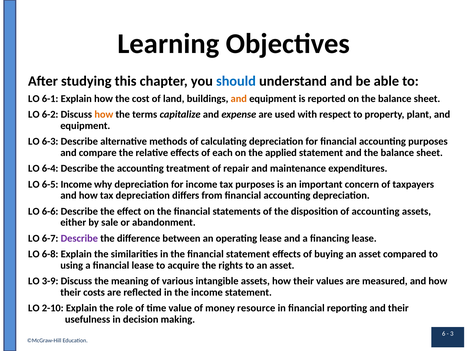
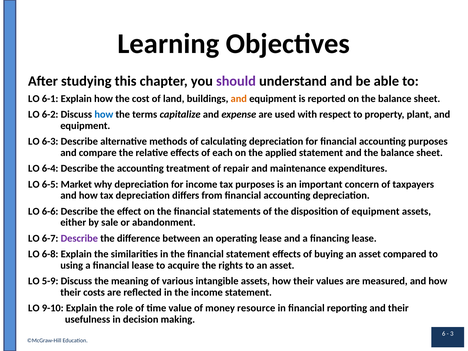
should colour: blue -> purple
how at (104, 115) colour: orange -> blue
6-5 Income: Income -> Market
of accounting: accounting -> equipment
3-9: 3-9 -> 5-9
2-10: 2-10 -> 9-10
